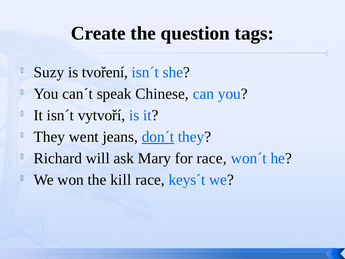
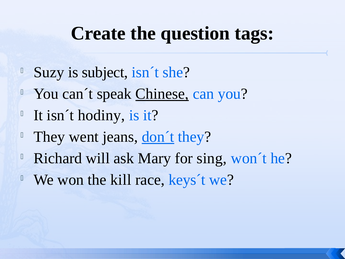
tvoření: tvoření -> subject
Chinese underline: none -> present
vytvoří: vytvoří -> hodiny
for race: race -> sing
